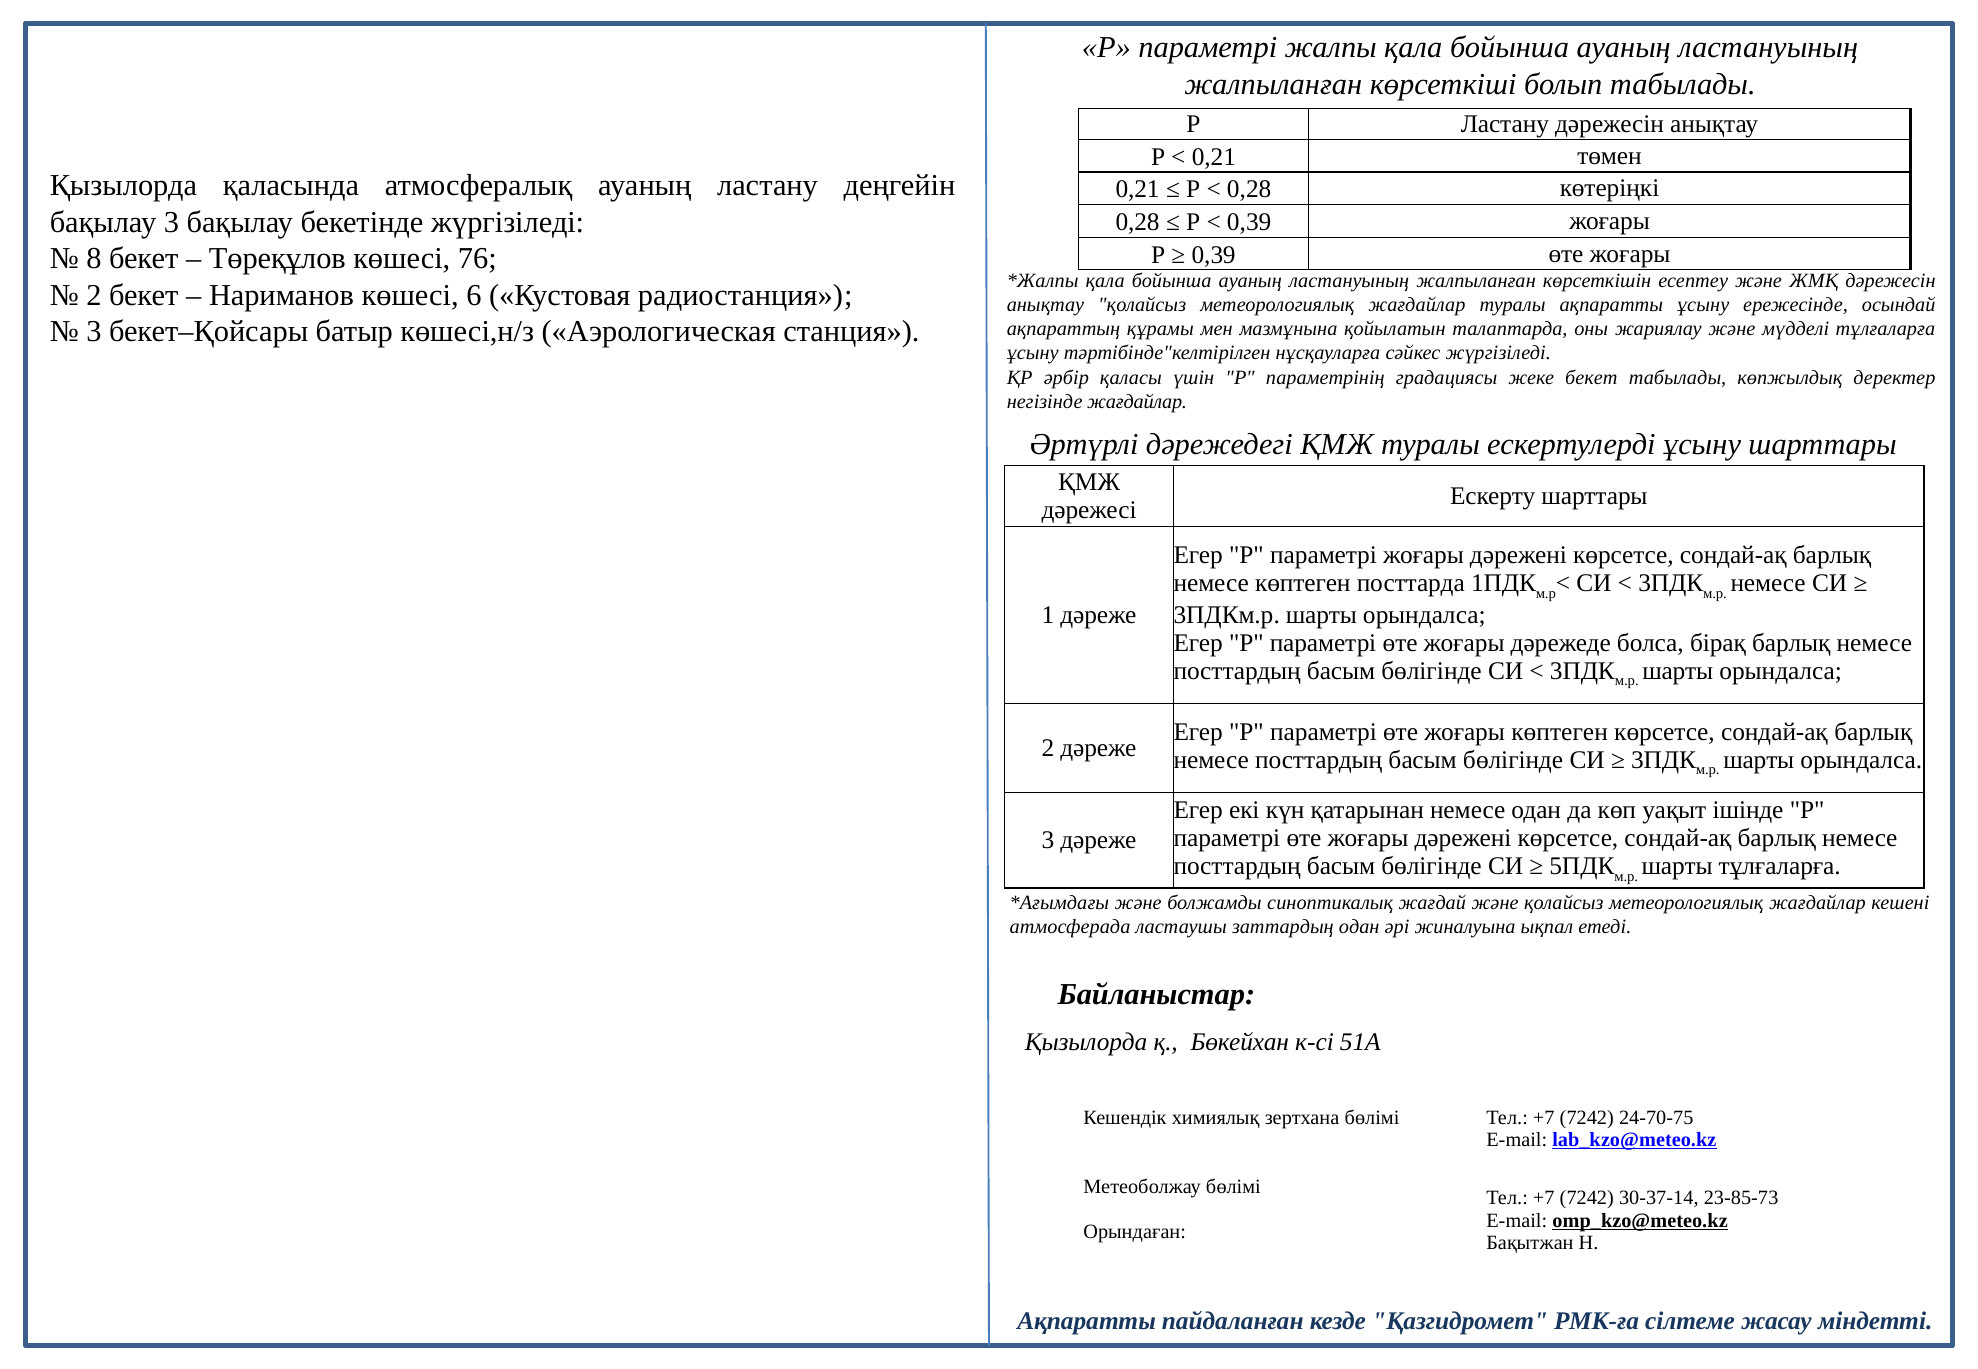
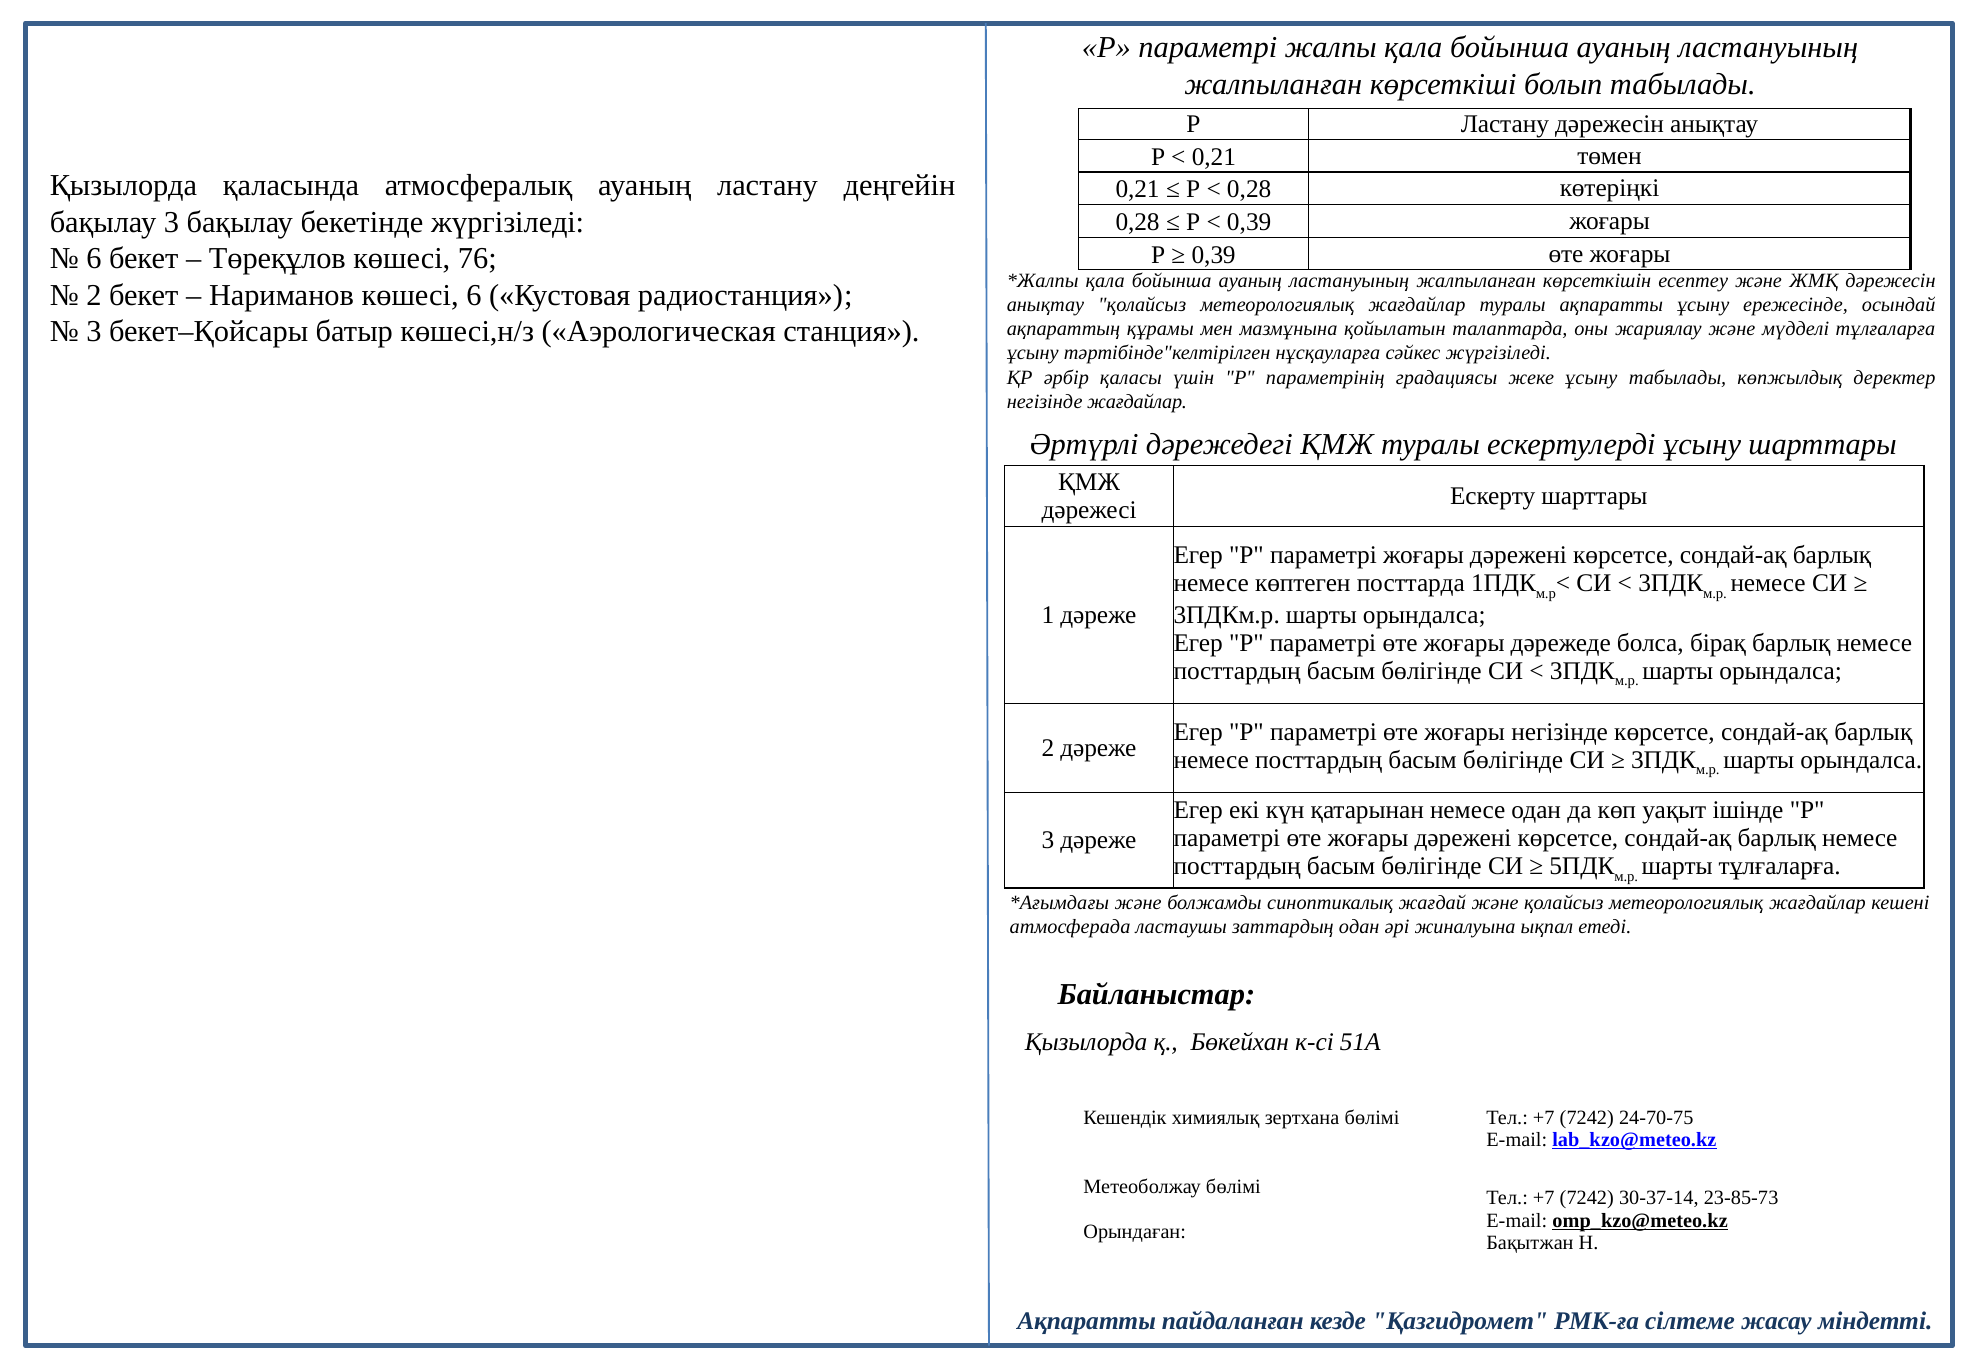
8 at (94, 259): 8 -> 6
жеке бекет: бекет -> ұсыну
жоғары көптеген: көптеген -> негізінде
